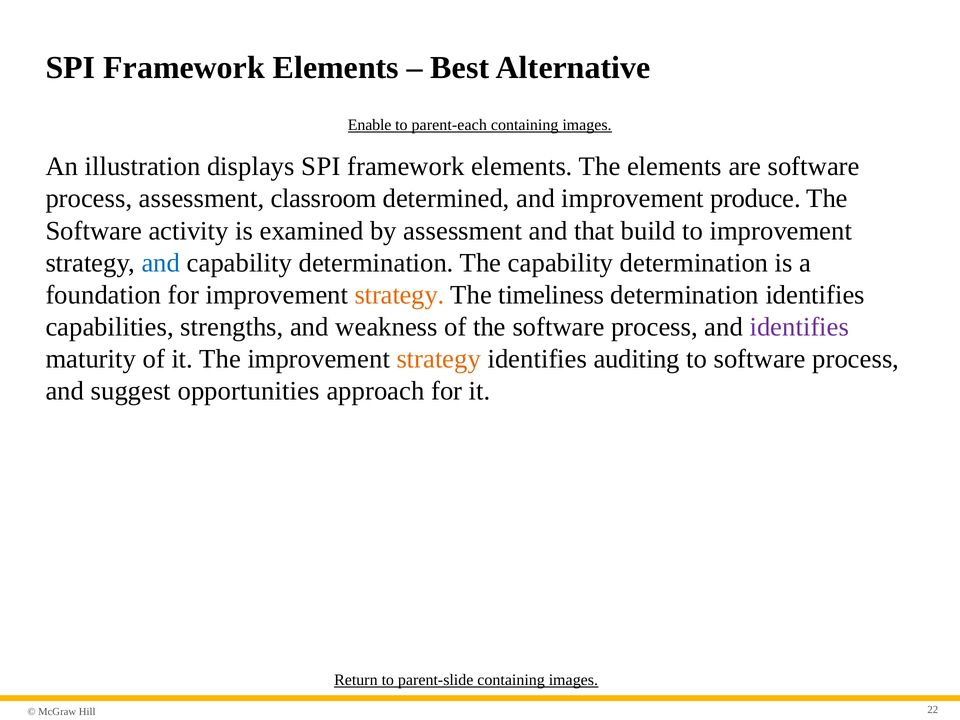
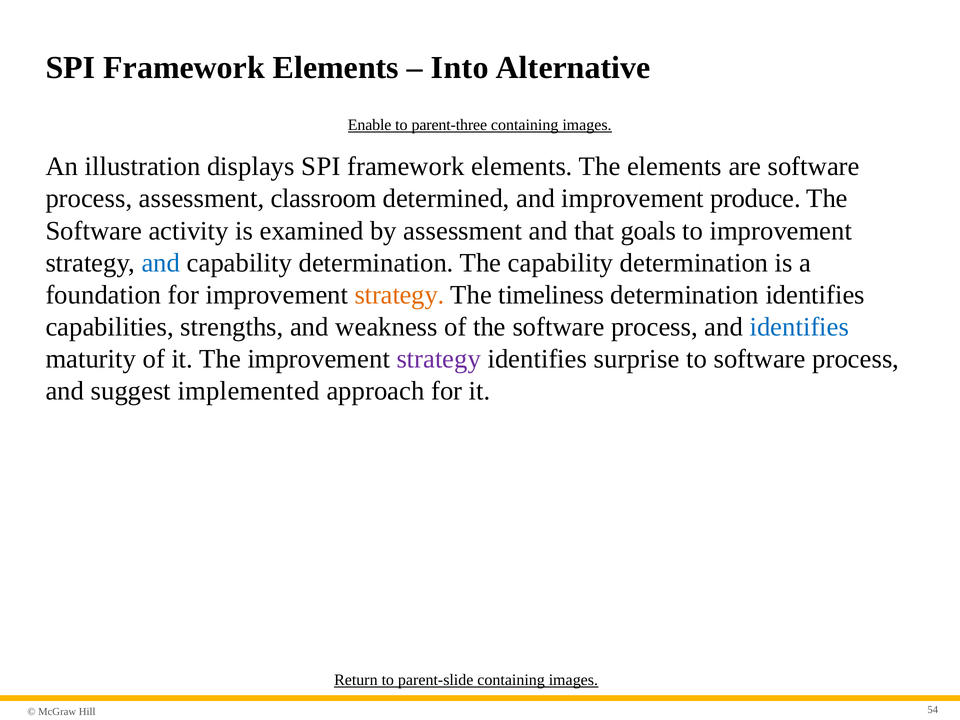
Best: Best -> Into
parent-each: parent-each -> parent-three
build: build -> goals
identifies at (799, 327) colour: purple -> blue
strategy at (439, 359) colour: orange -> purple
auditing: auditing -> surprise
opportunities: opportunities -> implemented
22: 22 -> 54
